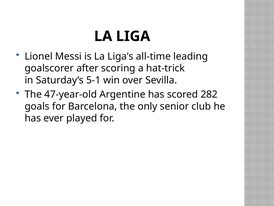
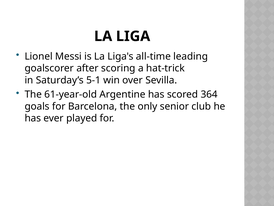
47-year-old: 47-year-old -> 61-year-old
282: 282 -> 364
